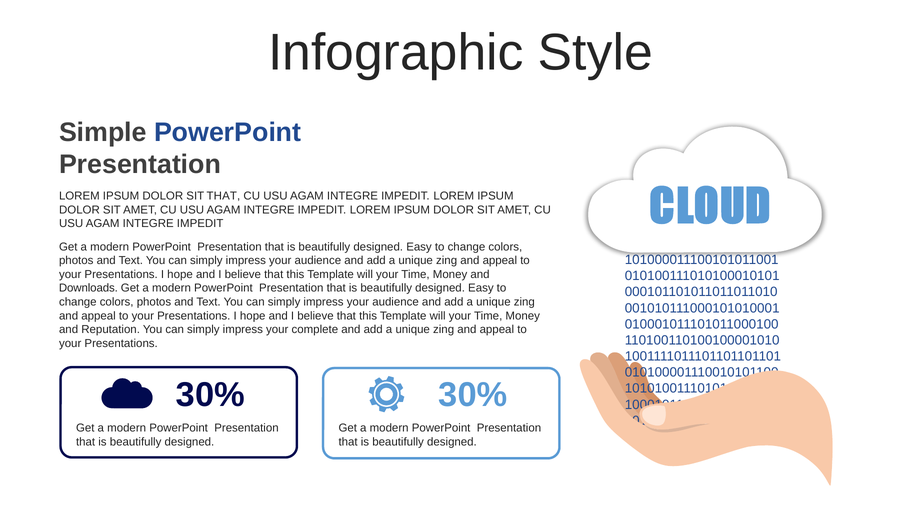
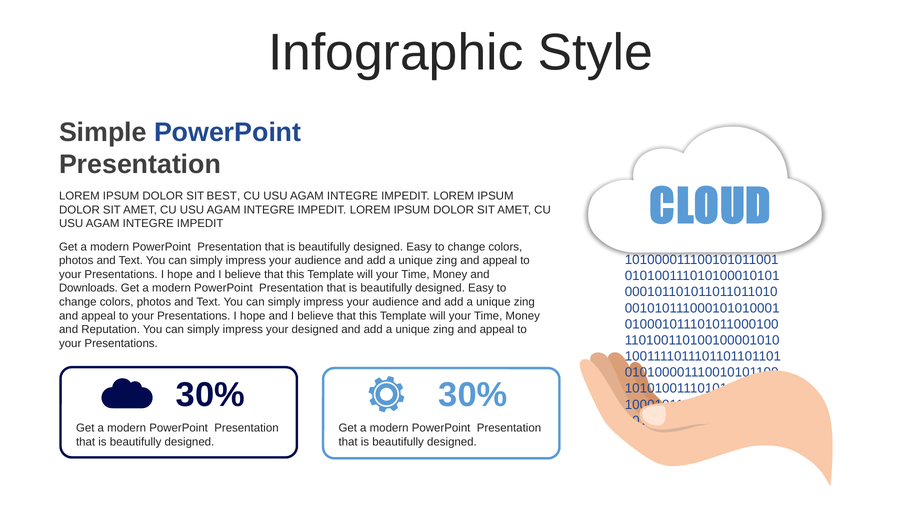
SIT THAT: THAT -> BEST
your complete: complete -> designed
